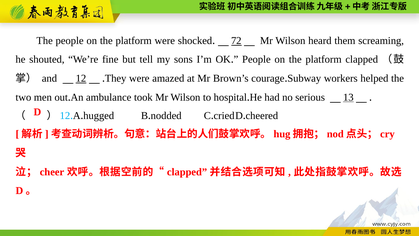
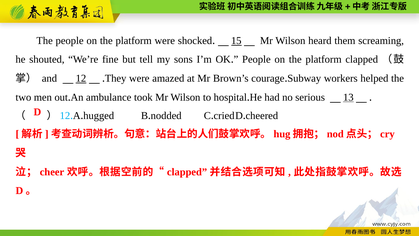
72: 72 -> 15
